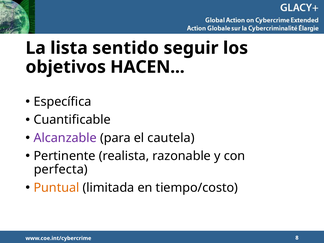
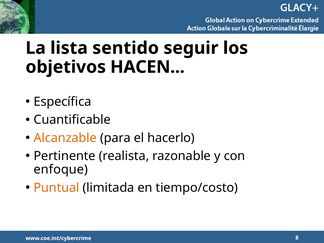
Alcanzable colour: purple -> orange
cautela: cautela -> hacerlo
perfecta: perfecta -> enfoque
